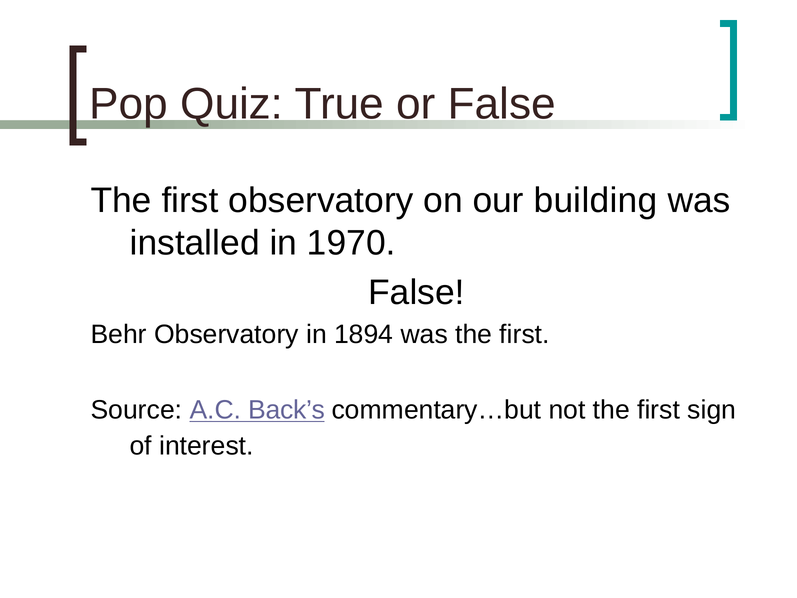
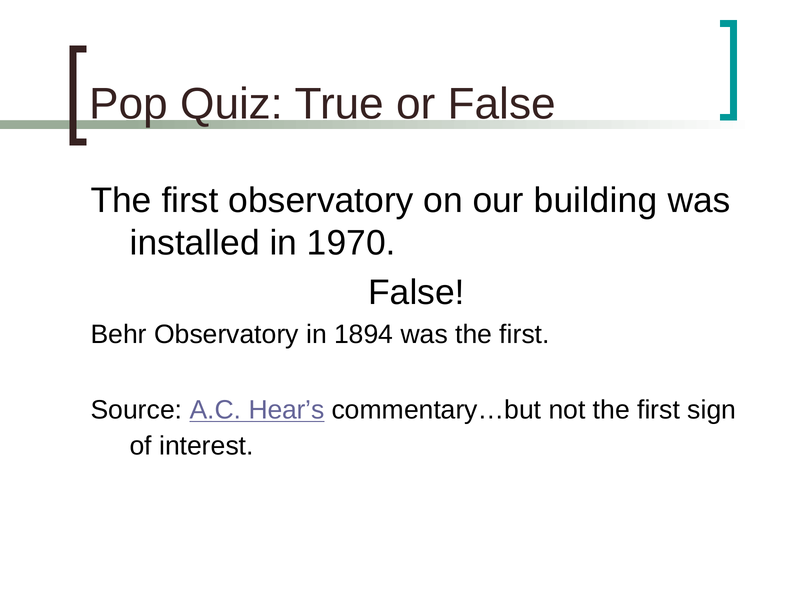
Back’s: Back’s -> Hear’s
